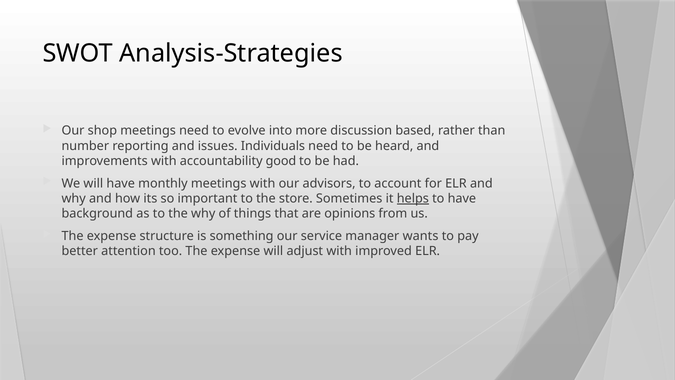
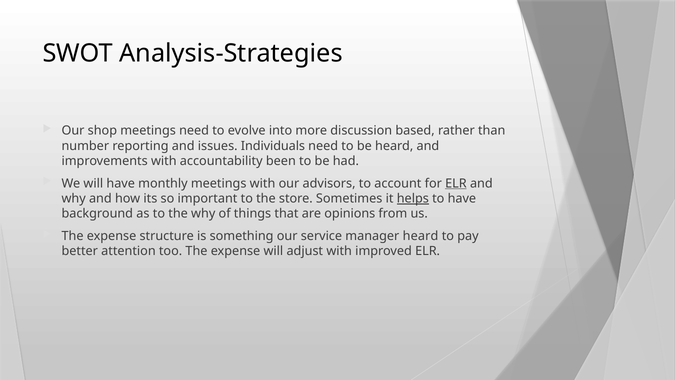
good: good -> been
ELR at (456, 183) underline: none -> present
manager wants: wants -> heard
